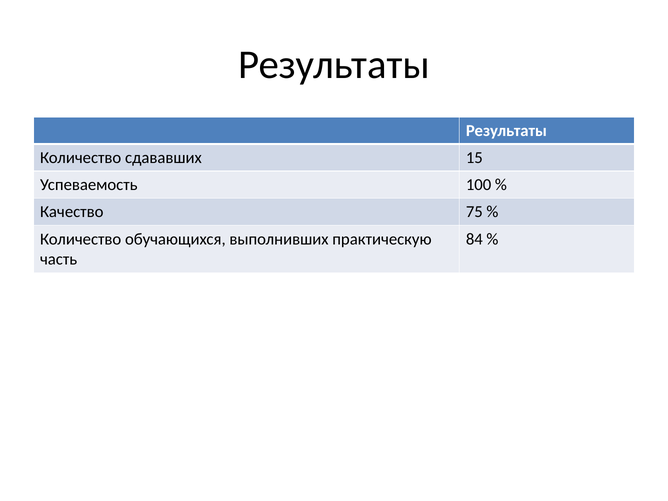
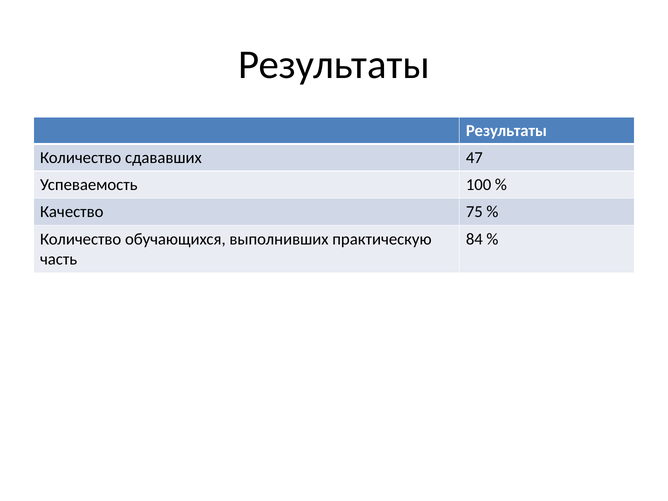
15: 15 -> 47
